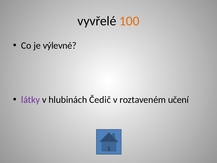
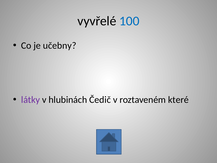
100 colour: orange -> blue
výlevné: výlevné -> učebny
učení: učení -> které
